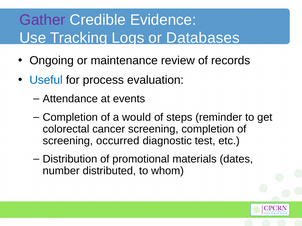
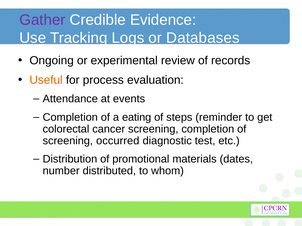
maintenance: maintenance -> experimental
Useful colour: blue -> orange
would: would -> eating
